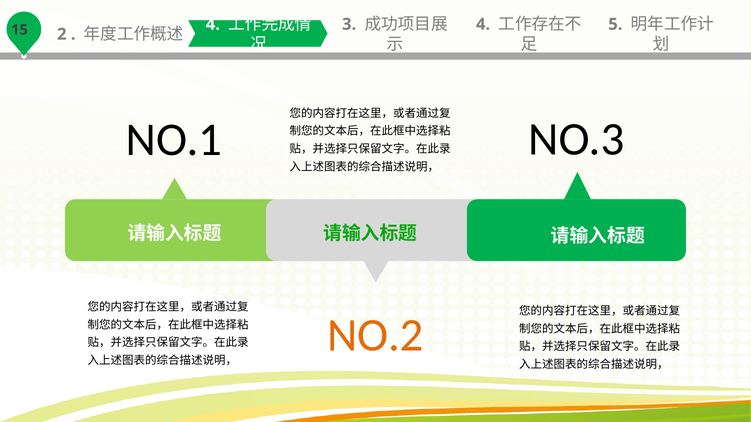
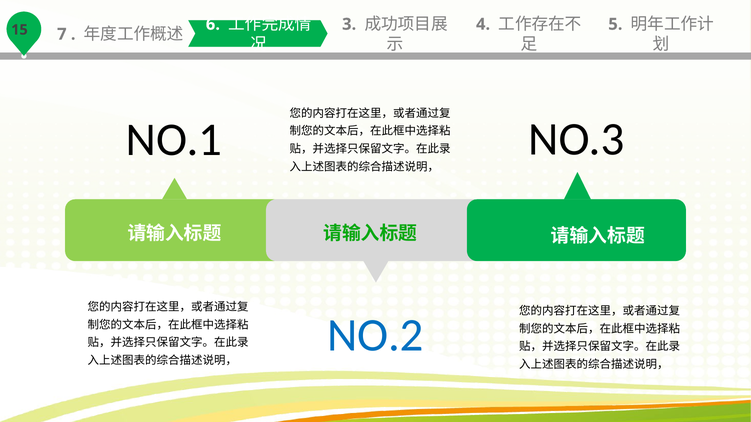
2: 2 -> 7
4 at (213, 24): 4 -> 6
NO.2 colour: orange -> blue
